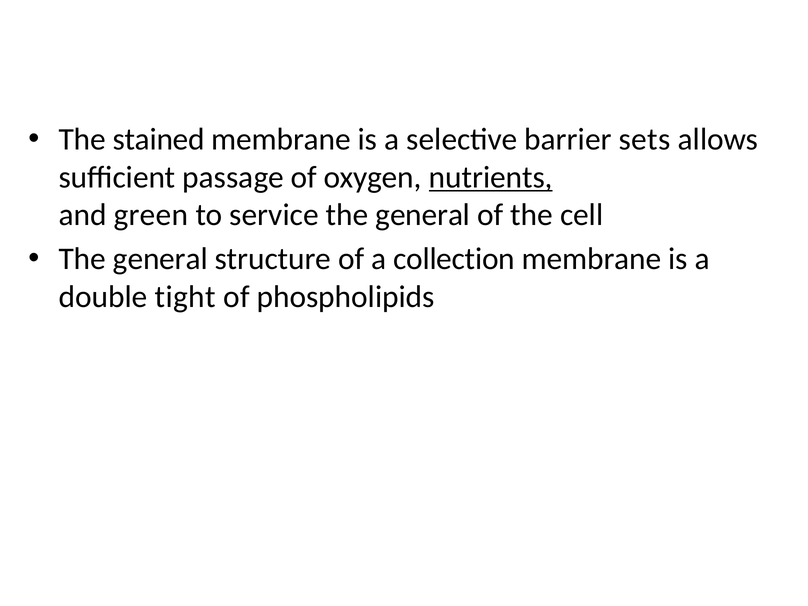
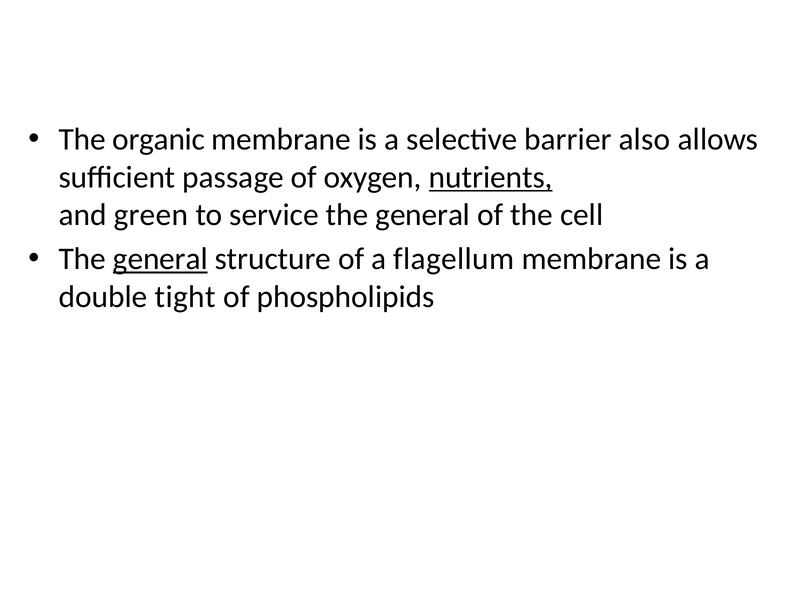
stained: stained -> organic
sets: sets -> also
general at (160, 259) underline: none -> present
collection: collection -> flagellum
